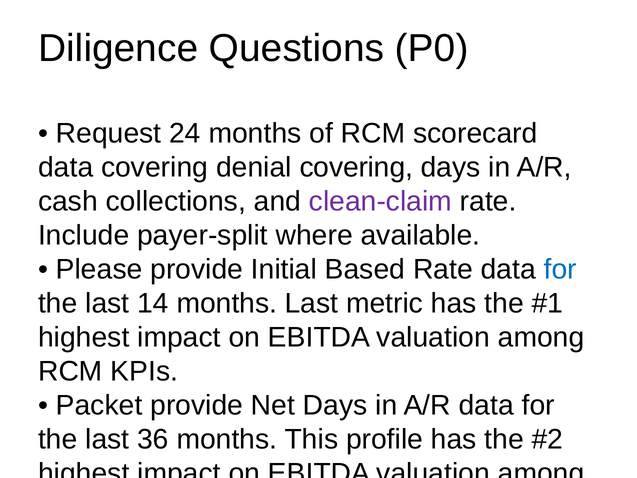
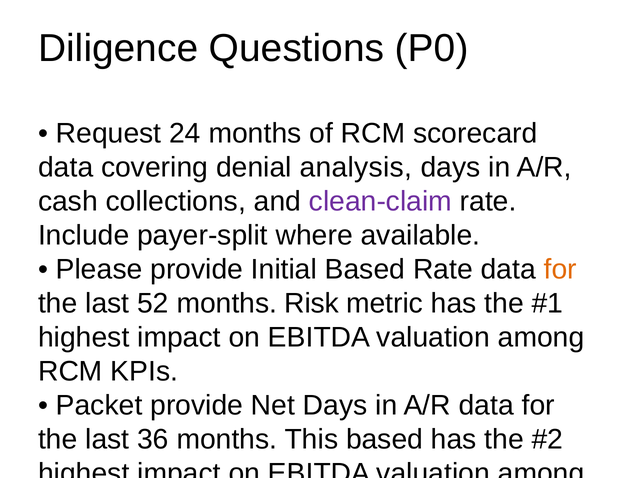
denial covering: covering -> analysis
for at (560, 270) colour: blue -> orange
14: 14 -> 52
months Last: Last -> Risk
This profile: profile -> based
